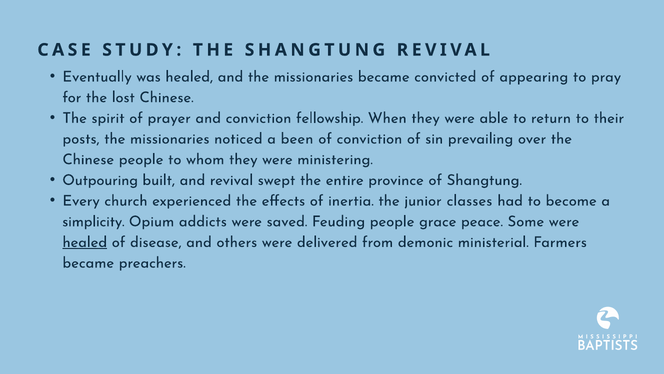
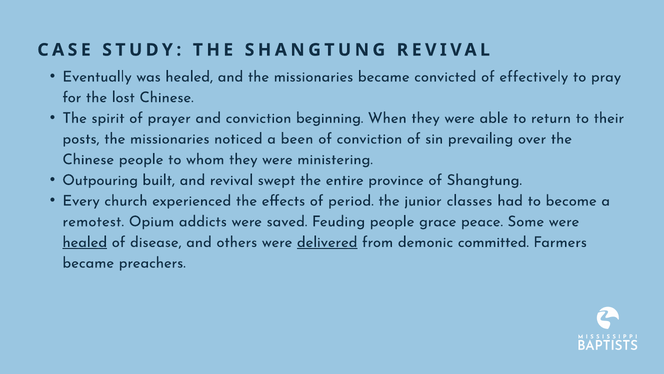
appearing: appearing -> effectively
fellowship: fellowship -> beginning
inertia: inertia -> period
simplicity: simplicity -> remotest
delivered underline: none -> present
ministerial: ministerial -> committed
